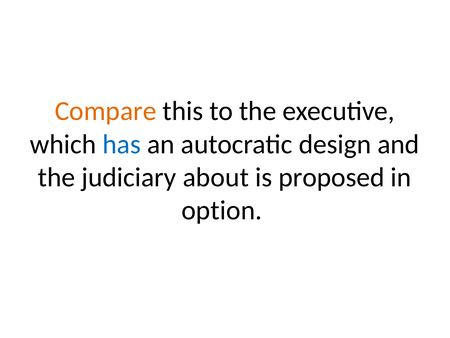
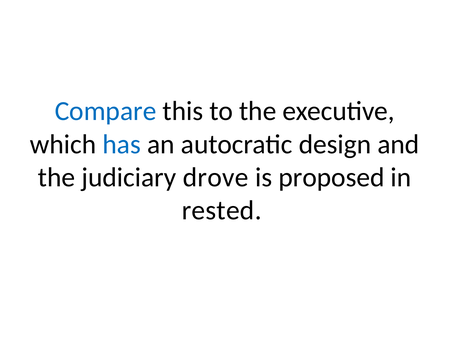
Compare colour: orange -> blue
about: about -> drove
option: option -> rested
